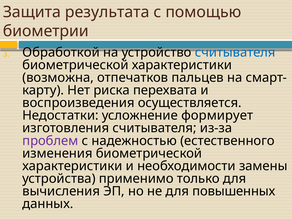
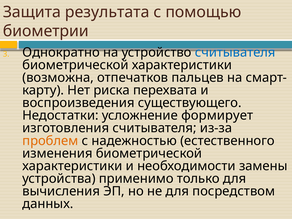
Обработкой: Обработкой -> Однократно
осуществляется: осуществляется -> существующего
проблем colour: purple -> orange
повышенных: повышенных -> посредством
